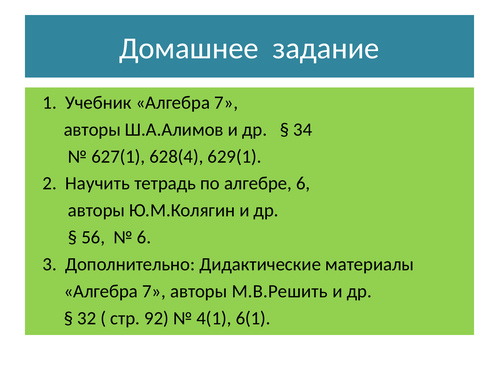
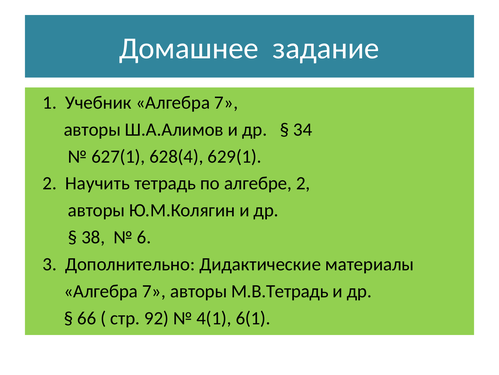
алгебре 6: 6 -> 2
56: 56 -> 38
М.В.Решить: М.В.Решить -> М.В.Тетрадь
32: 32 -> 66
